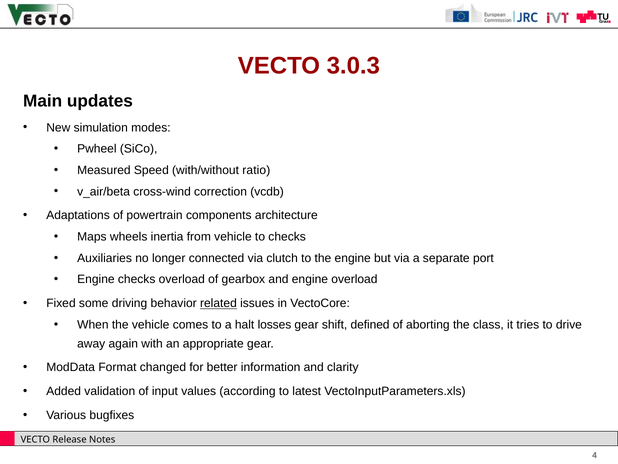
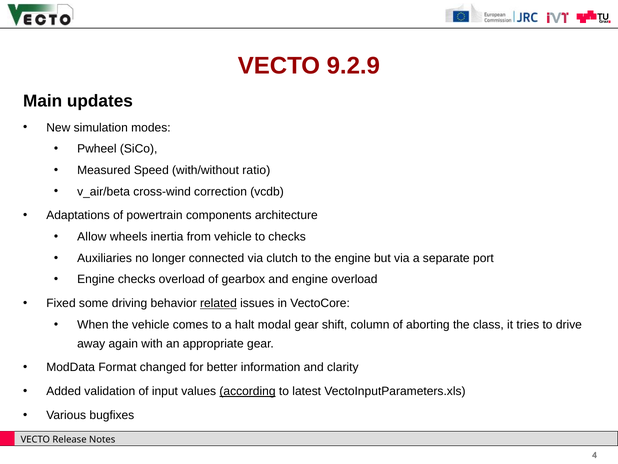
3.0.3: 3.0.3 -> 9.2.9
Maps: Maps -> Allow
losses: losses -> modal
defined: defined -> column
according underline: none -> present
